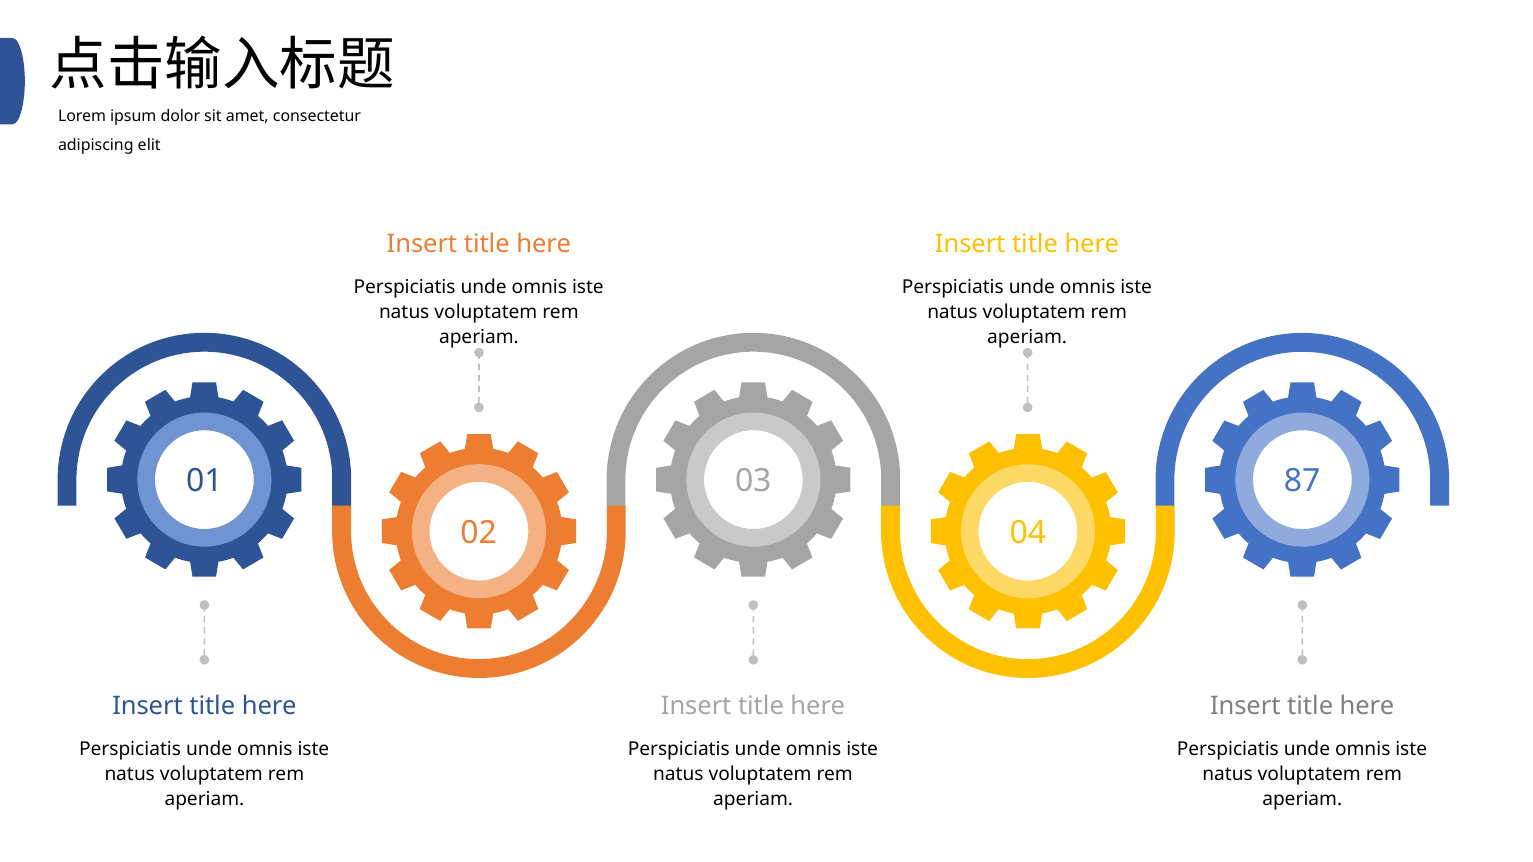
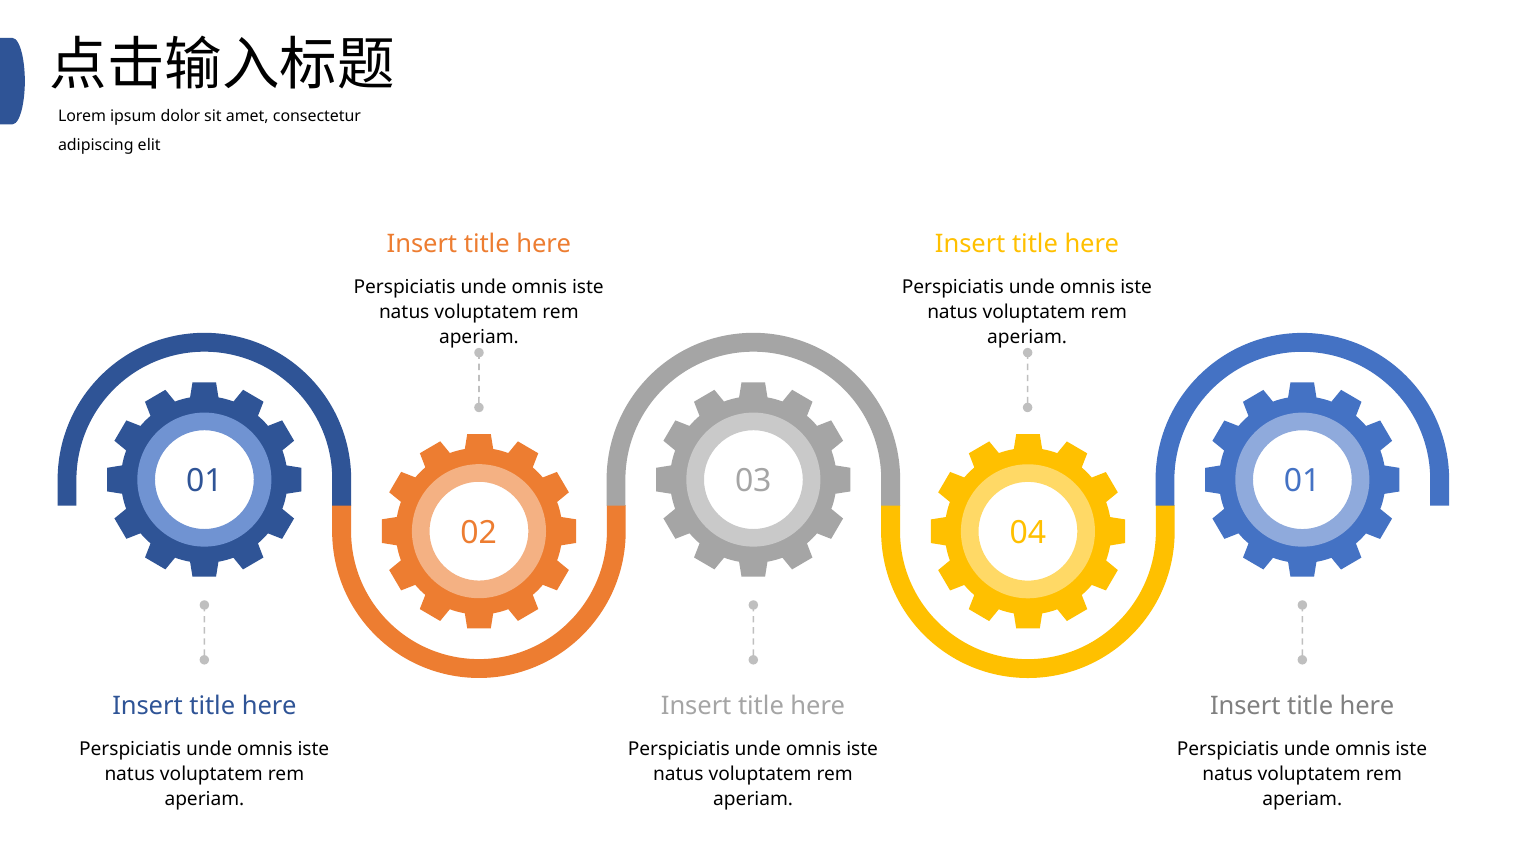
03 87: 87 -> 01
